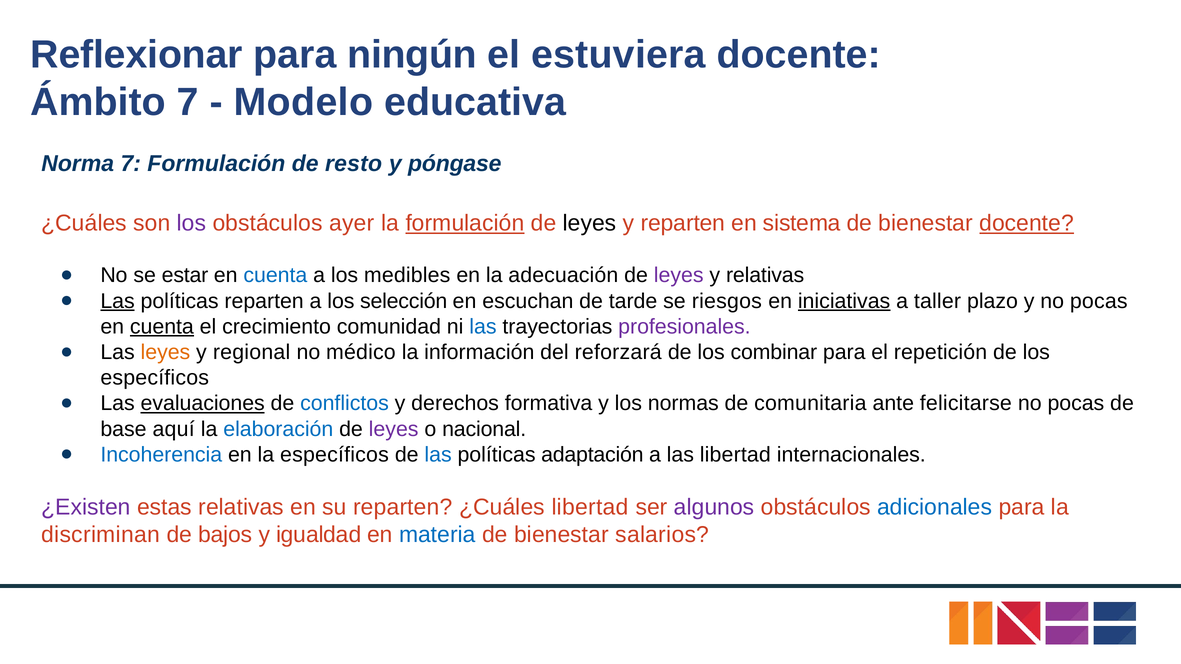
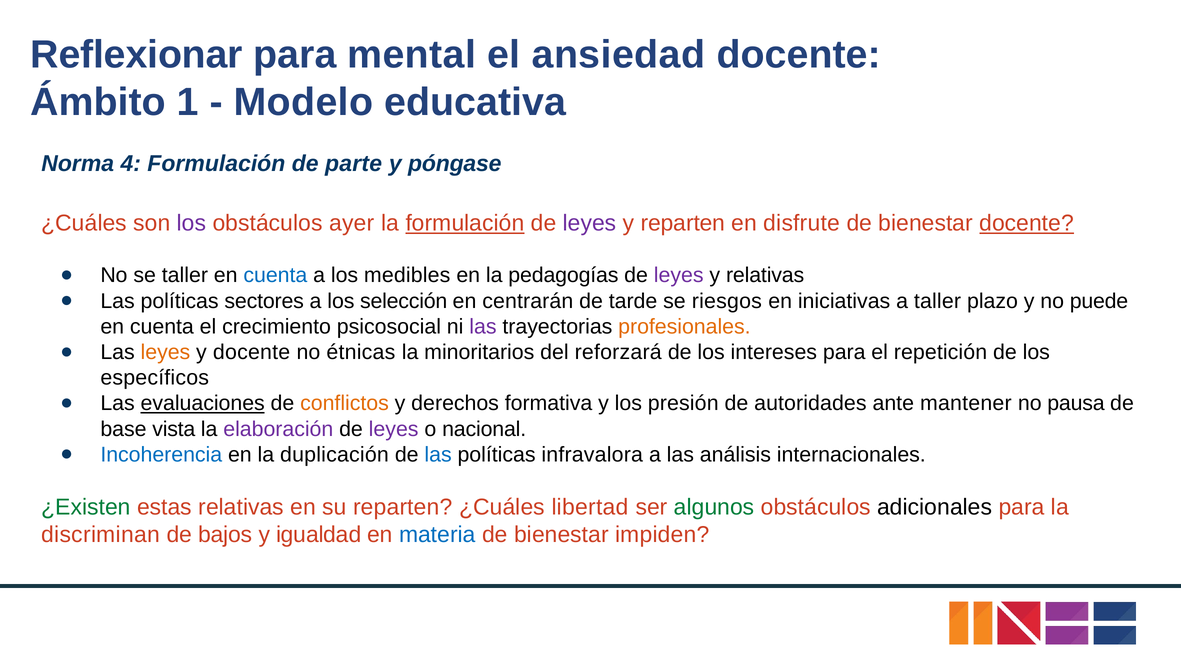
ningún: ningún -> mental
estuviera: estuviera -> ansiedad
Ámbito 7: 7 -> 1
Norma 7: 7 -> 4
resto: resto -> parte
leyes at (590, 223) colour: black -> purple
sistema: sistema -> disfrute
se estar: estar -> taller
adecuación: adecuación -> pedagogías
Las at (118, 301) underline: present -> none
políticas reparten: reparten -> sectores
escuchan: escuchan -> centrarán
iniciativas underline: present -> none
y no pocas: pocas -> puede
cuenta at (162, 327) underline: present -> none
comunidad: comunidad -> psicosocial
las at (483, 327) colour: blue -> purple
profesionales colour: purple -> orange
y regional: regional -> docente
médico: médico -> étnicas
información: información -> minoritarios
combinar: combinar -> intereses
conflictos colour: blue -> orange
normas: normas -> presión
comunitaria: comunitaria -> autoridades
felicitarse: felicitarse -> mantener
pocas at (1076, 404): pocas -> pausa
aquí: aquí -> vista
elaboración colour: blue -> purple
la específicos: específicos -> duplicación
adaptación: adaptación -> infravalora
las libertad: libertad -> análisis
¿Existen colour: purple -> green
algunos colour: purple -> green
adicionales colour: blue -> black
salarios: salarios -> impiden
